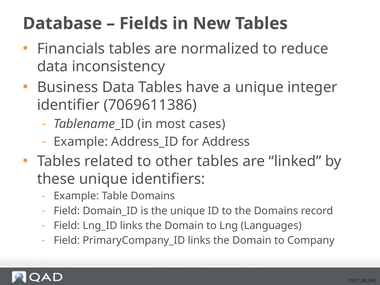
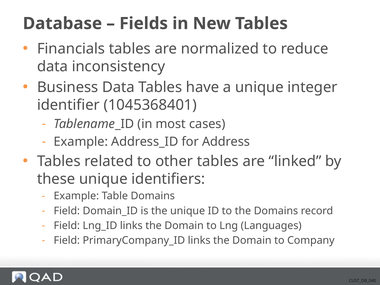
7069611386: 7069611386 -> 1045368401
